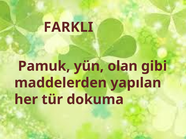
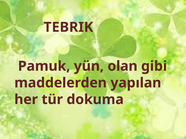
FARKLI: FARKLI -> TEBRIK
